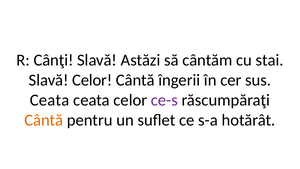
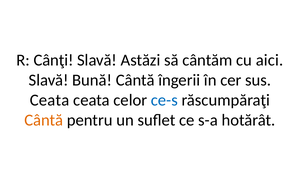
stai: stai -> aici
Slavă Celor: Celor -> Bună
ce-s colour: purple -> blue
